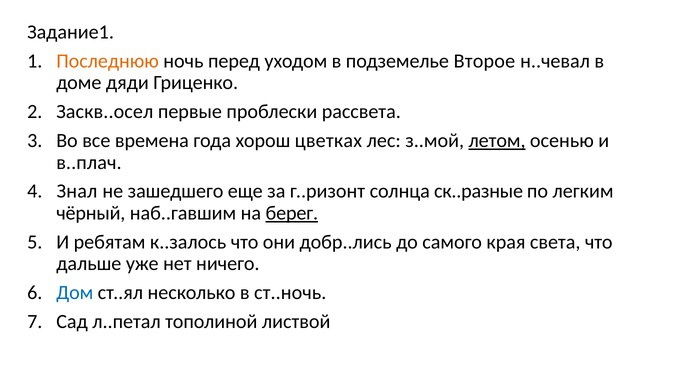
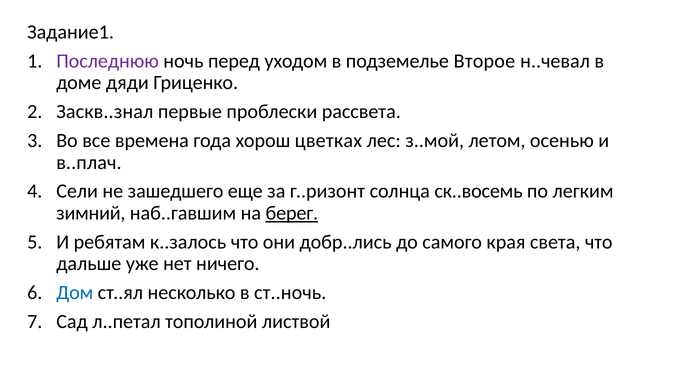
Последнюю colour: orange -> purple
Заскв..осел: Заскв..осел -> Заскв..знал
летом underline: present -> none
Знал: Знал -> Сели
ск..разные: ск..разные -> ск..восемь
чёрный: чёрный -> зимний
